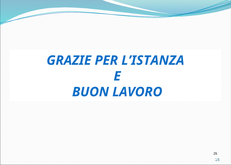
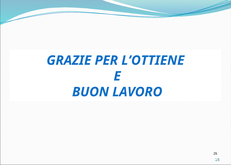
L’ISTANZA: L’ISTANZA -> L’OTTIENE
